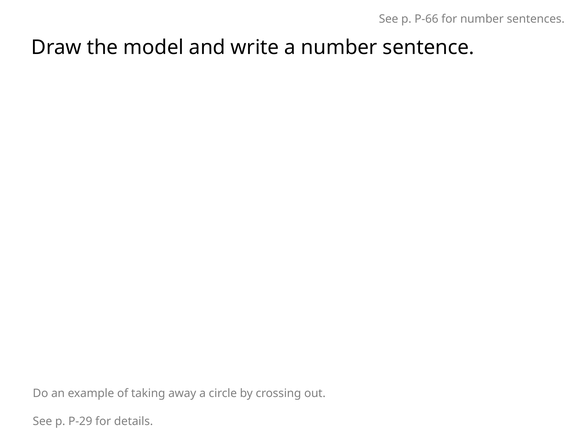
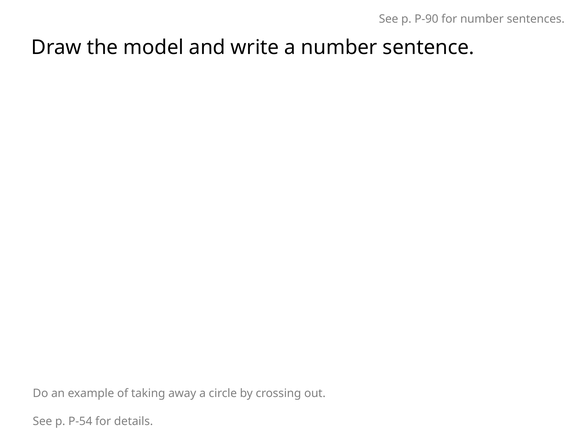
P-66: P-66 -> P-90
P-29: P-29 -> P-54
